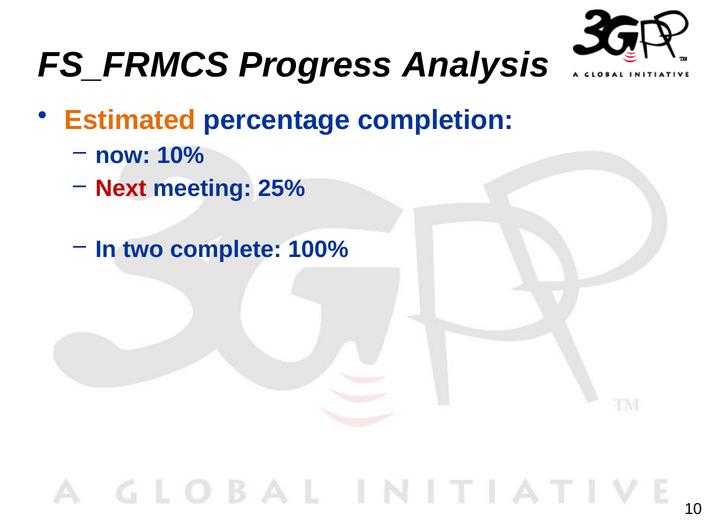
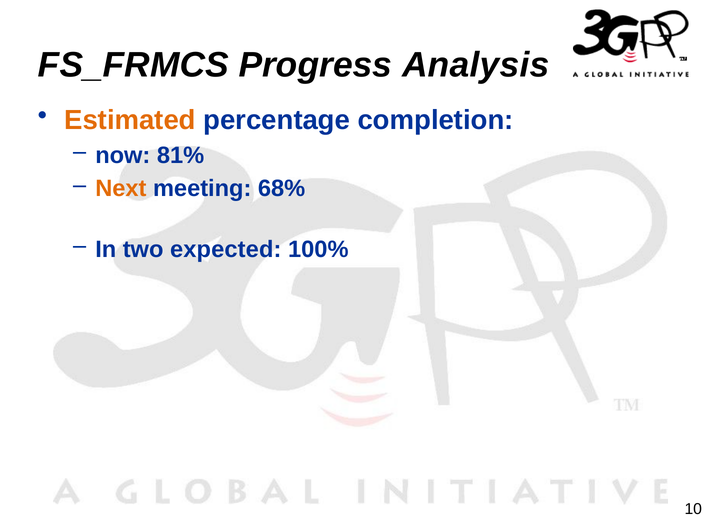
10%: 10% -> 81%
Next colour: red -> orange
25%: 25% -> 68%
complete: complete -> expected
